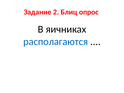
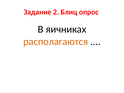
располагаются colour: blue -> orange
